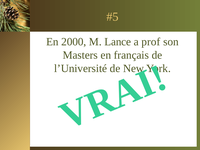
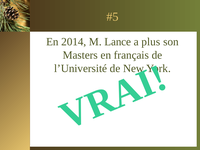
2000: 2000 -> 2014
prof: prof -> plus
